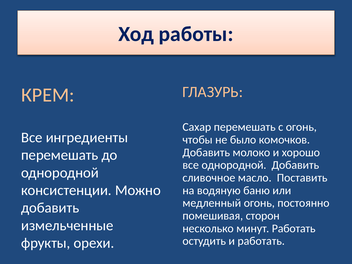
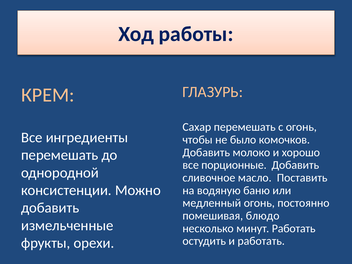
все однородной: однородной -> порционные
сторон: сторон -> блюдо
